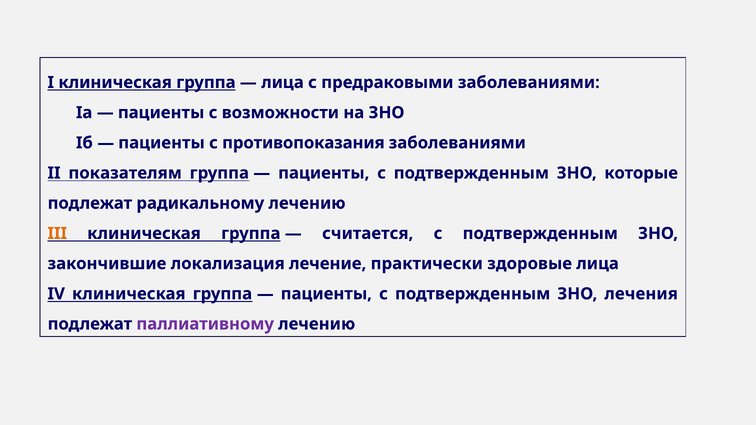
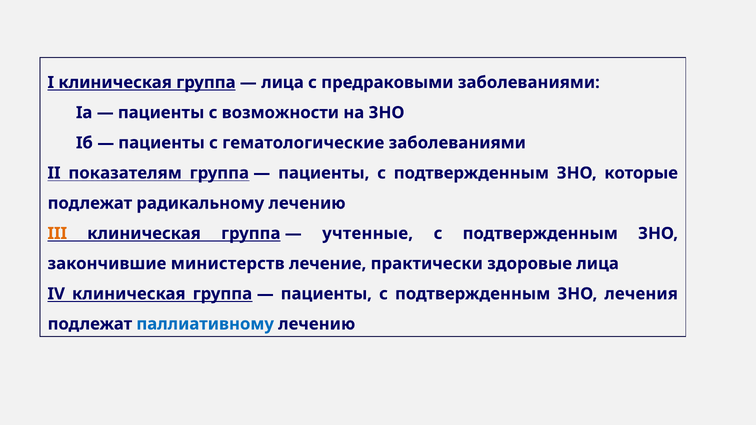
противопоказания: противопоказания -> гематологические
считается: считается -> учтенные
локализация: локализация -> министерств
паллиативному colour: purple -> blue
